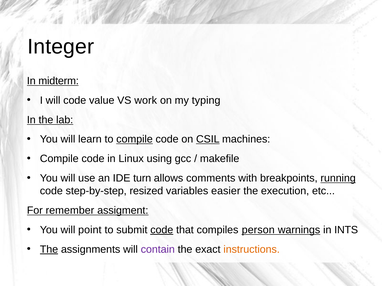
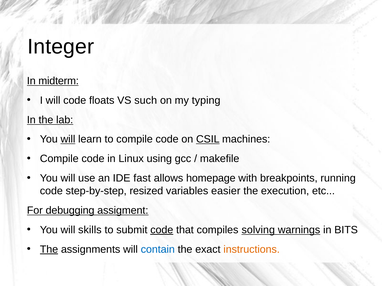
value: value -> floats
work: work -> such
will at (68, 139) underline: none -> present
compile at (134, 139) underline: present -> none
turn: turn -> fast
comments: comments -> homepage
running underline: present -> none
remember: remember -> debugging
point: point -> skills
person: person -> solving
INTS: INTS -> BITS
contain colour: purple -> blue
